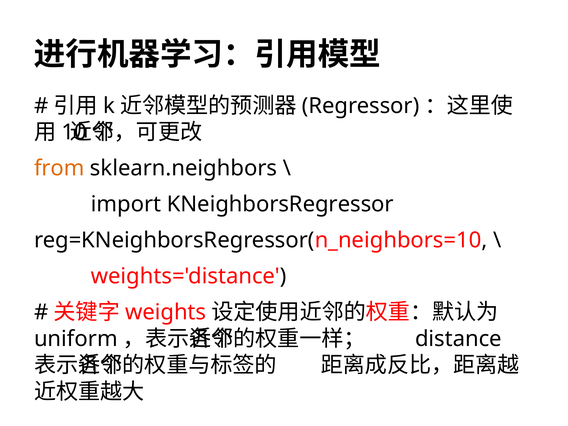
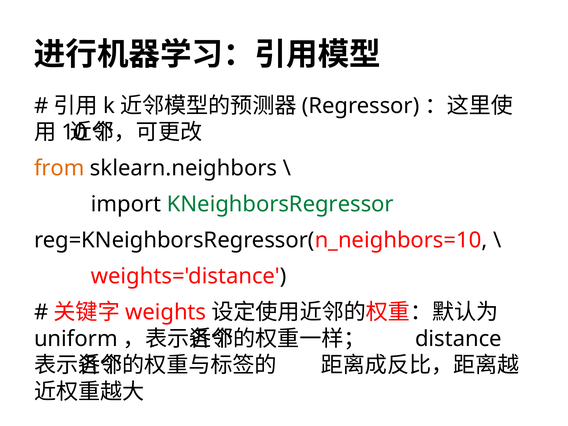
KNeighborsRegressor colour: black -> green
